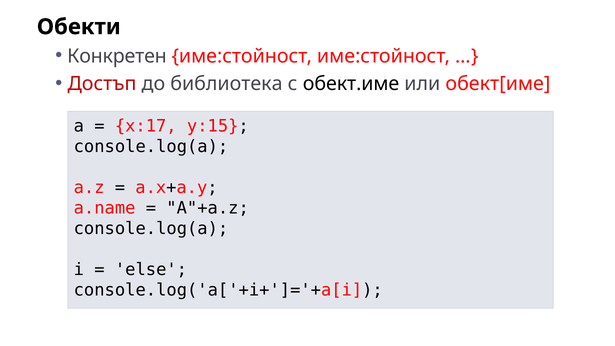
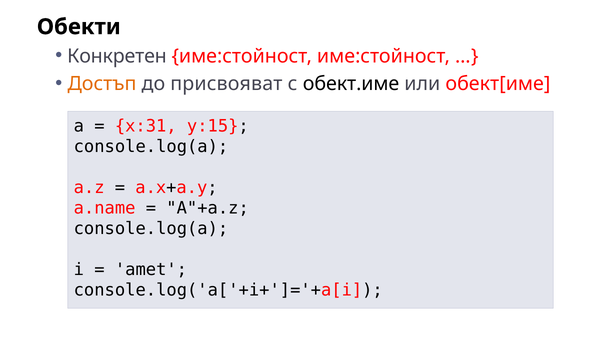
Достъп colour: red -> orange
библиотека: библиотека -> присвояват
x:17: x:17 -> x:31
else: else -> amet
